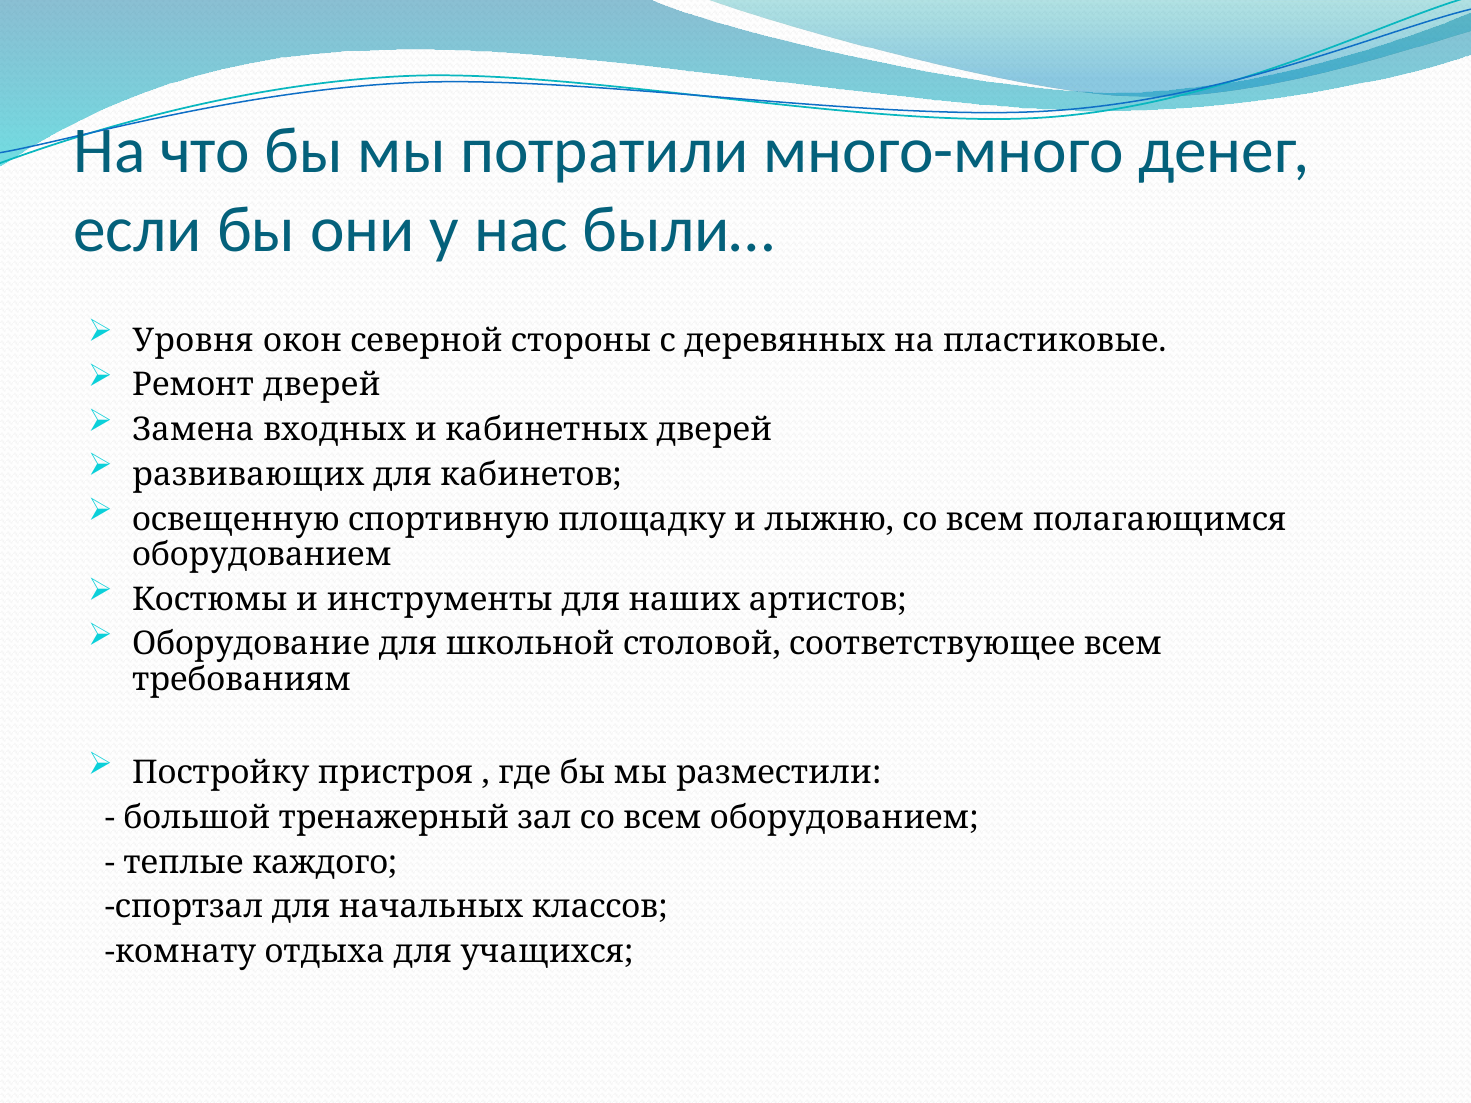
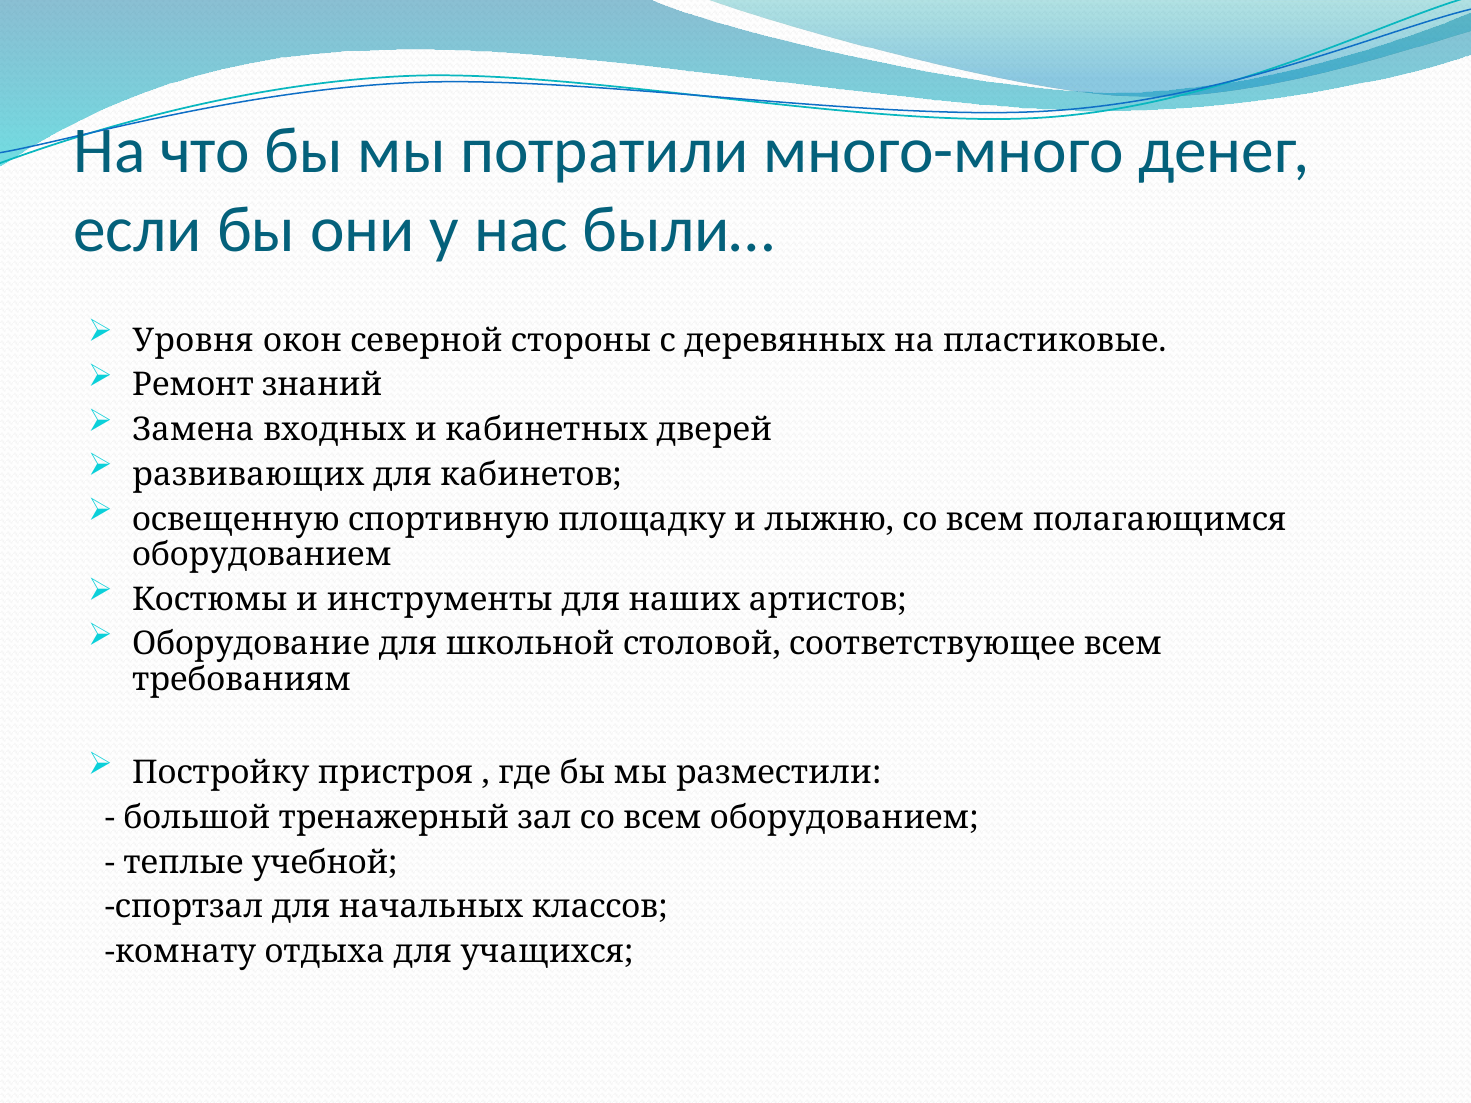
Ремонт дверей: дверей -> знаний
каждого: каждого -> учебной
